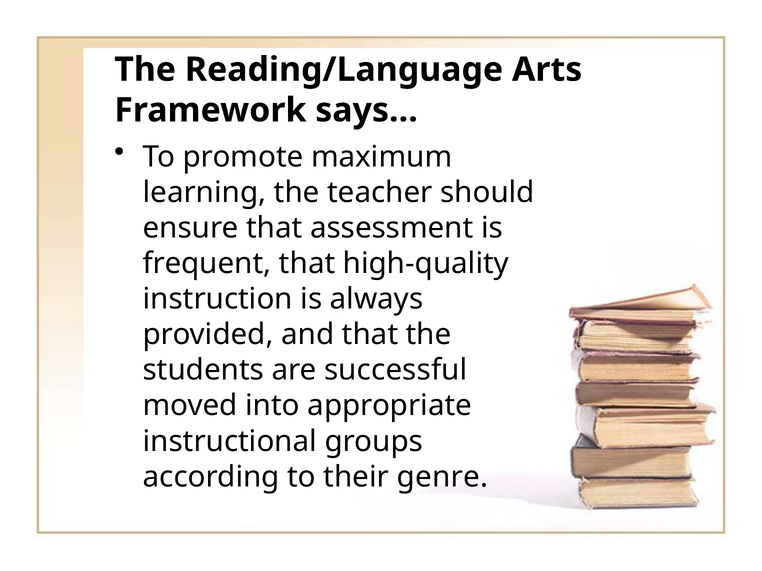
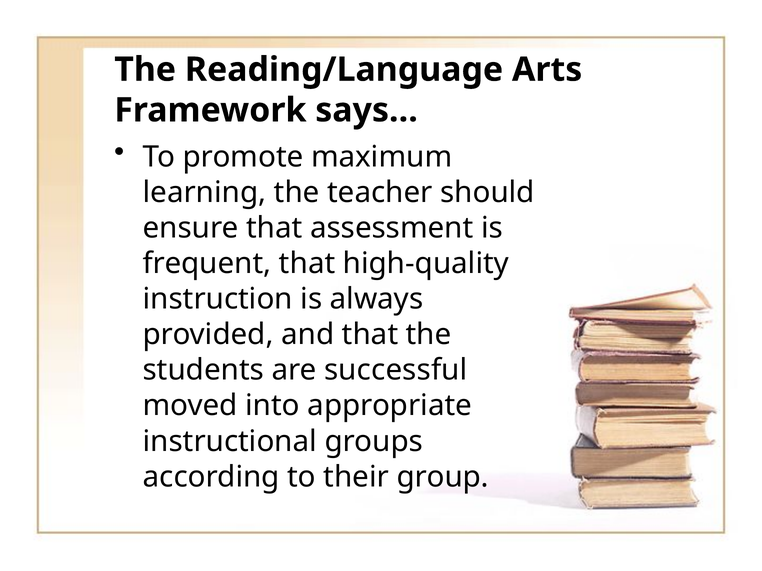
genre: genre -> group
